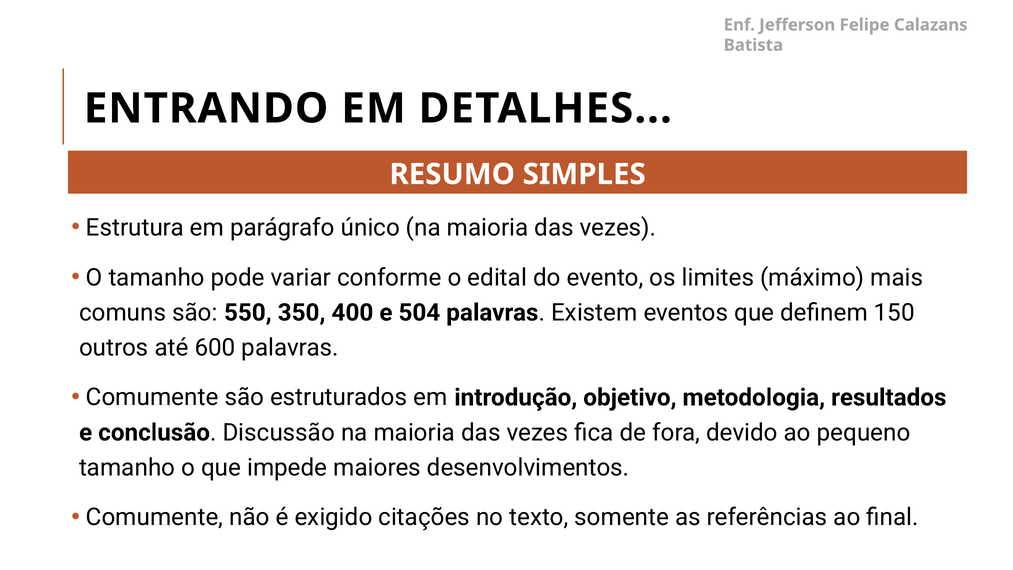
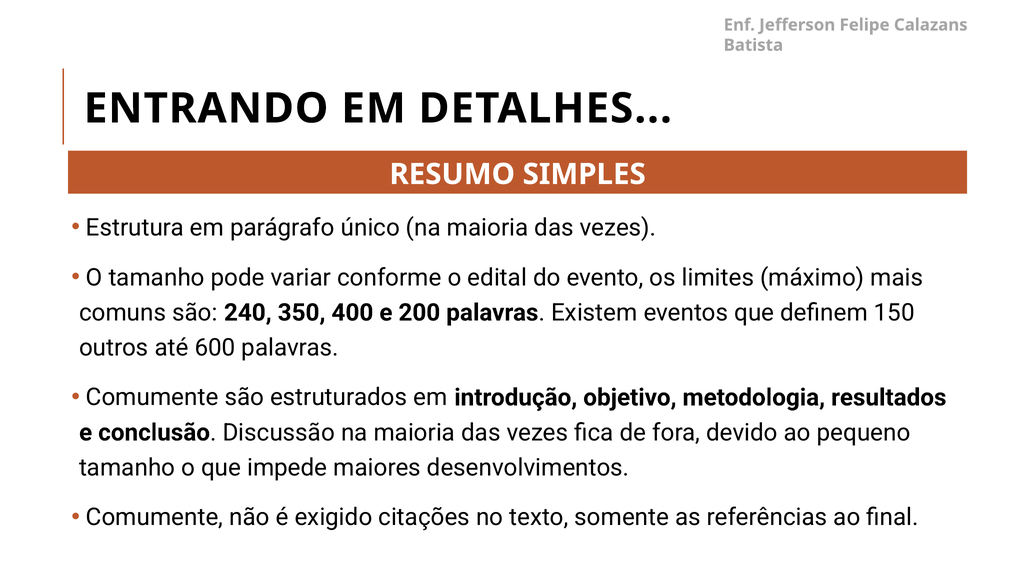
550: 550 -> 240
504: 504 -> 200
